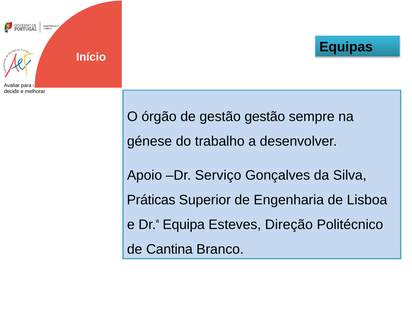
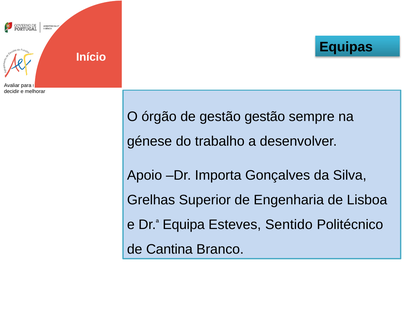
Serviço: Serviço -> Importa
Práticas: Práticas -> Grelhas
Direção: Direção -> Sentido
